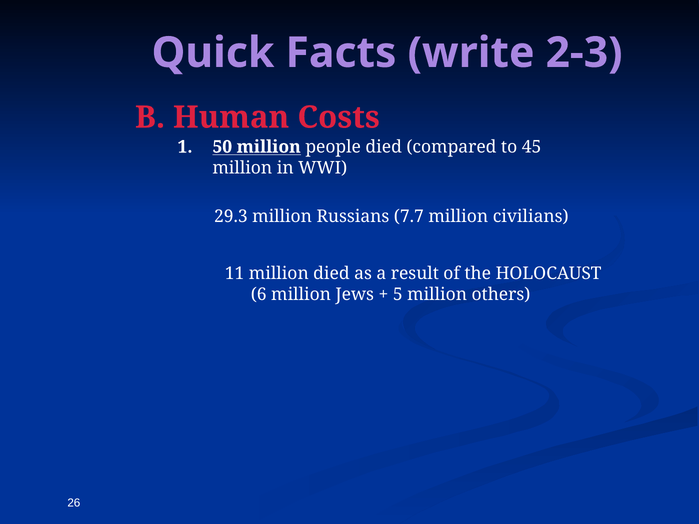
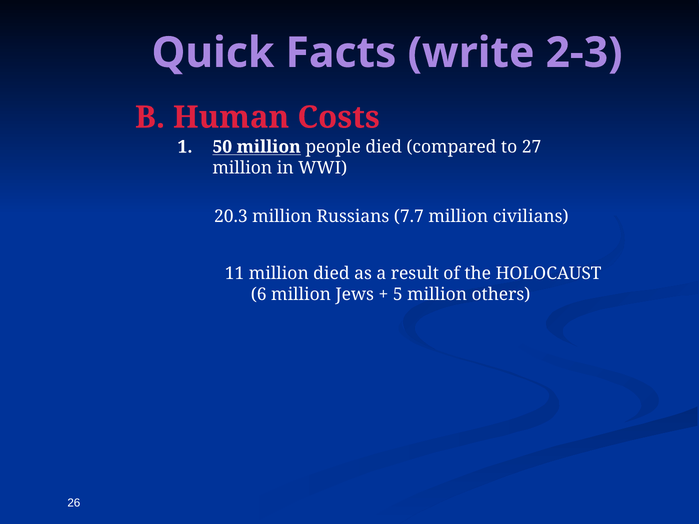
45: 45 -> 27
29.3: 29.3 -> 20.3
